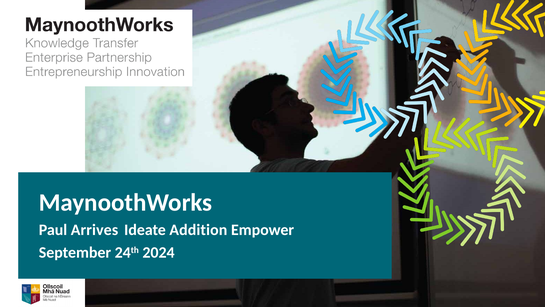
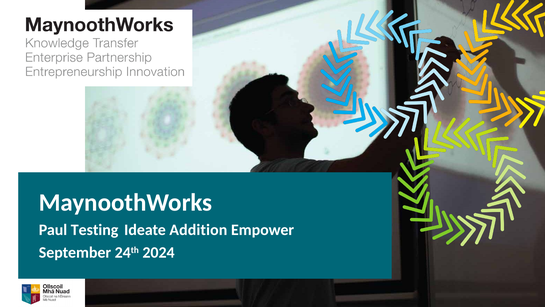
Arrives: Arrives -> Testing
